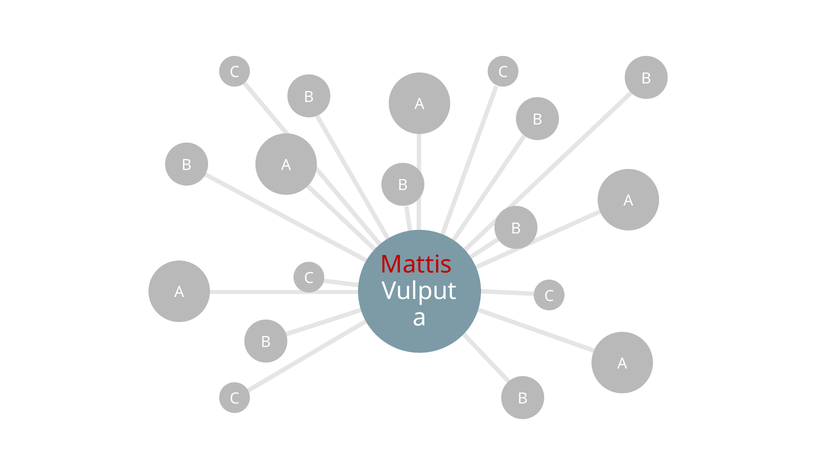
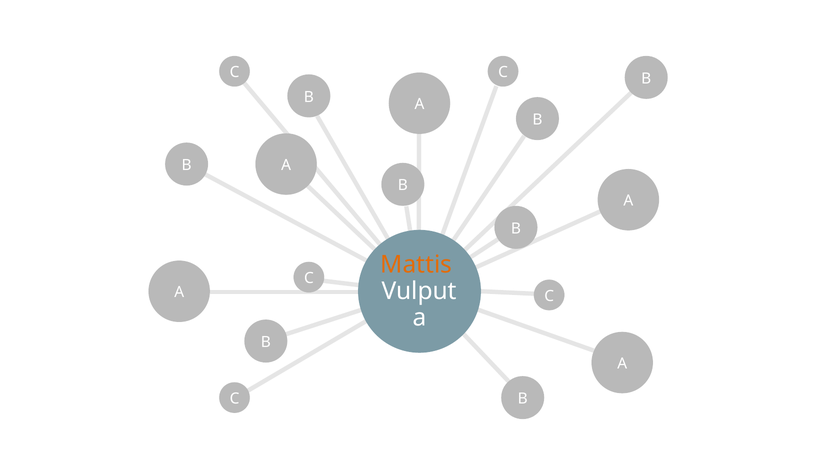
Mattis colour: red -> orange
